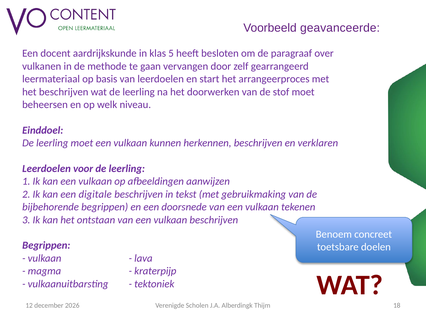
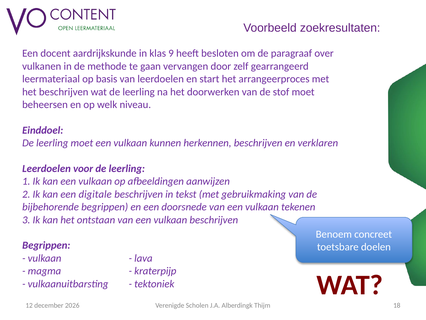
geavanceerde: geavanceerde -> zoekresultaten
5: 5 -> 9
